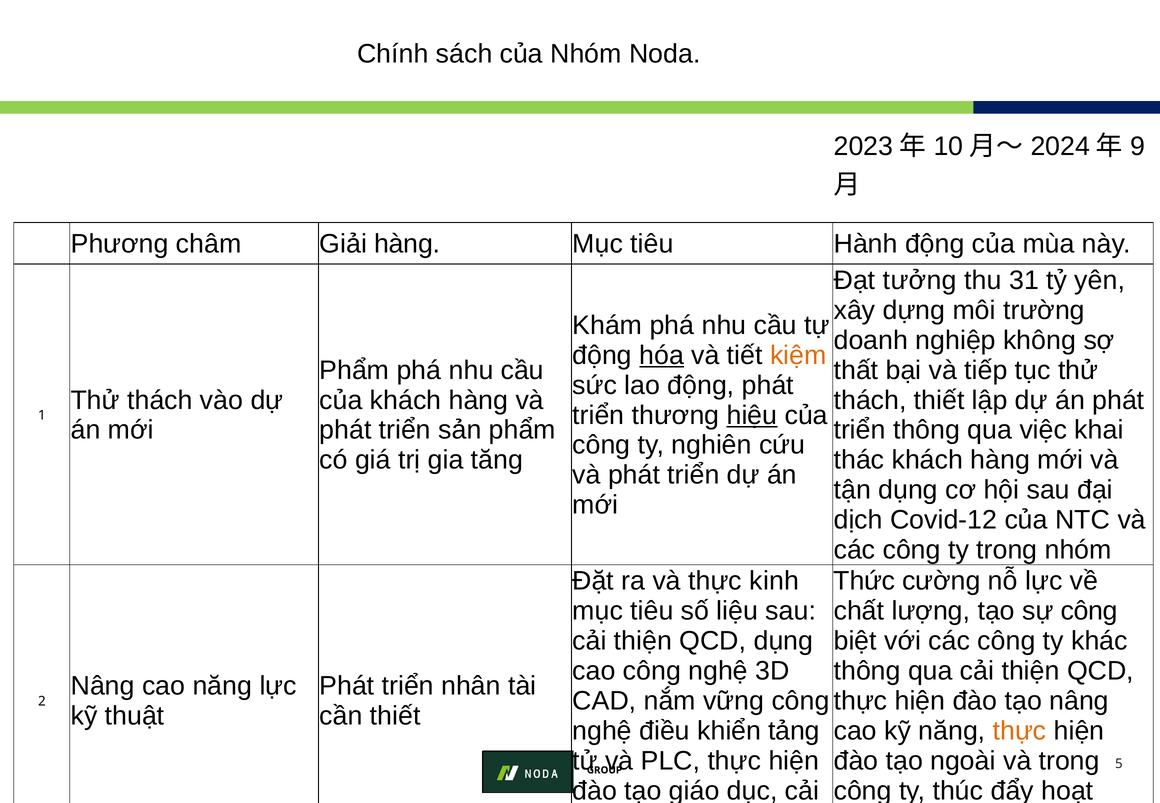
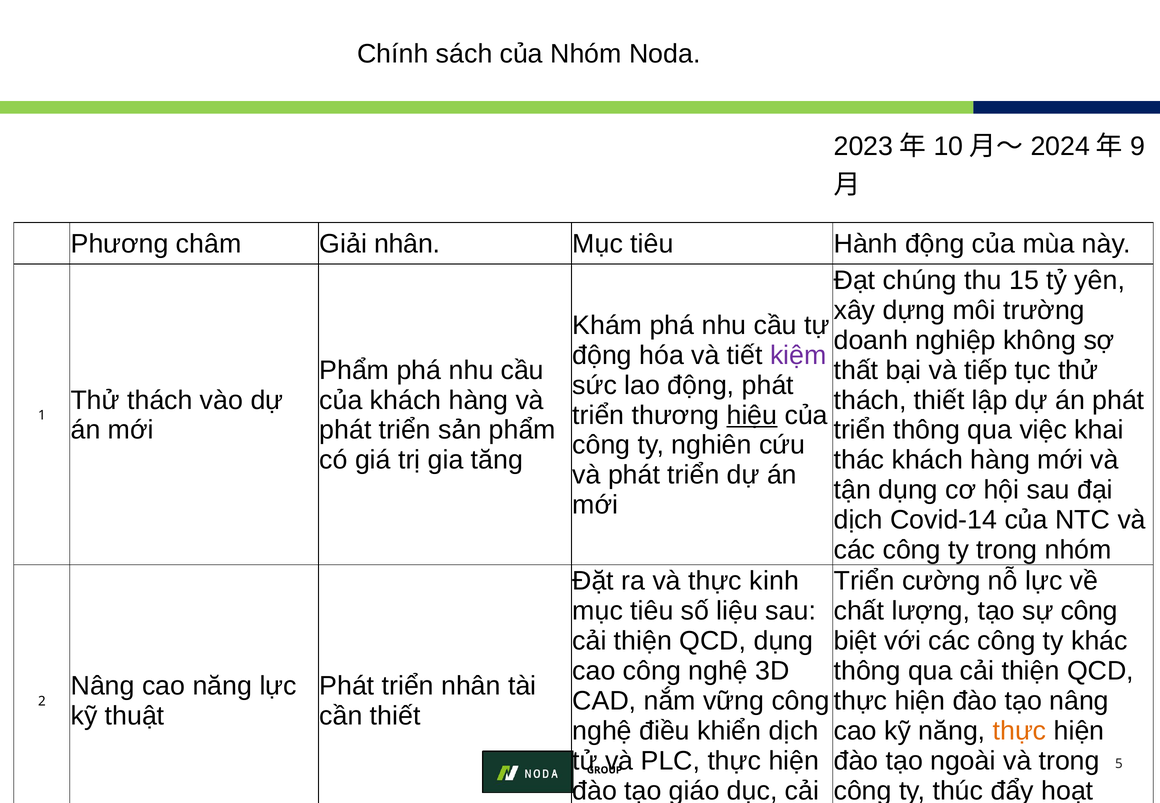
Giải hàng: hàng -> nhân
tưởng: tưởng -> chúng
31: 31 -> 15
hóa underline: present -> none
kiệm colour: orange -> purple
Covid-12: Covid-12 -> Covid-14
Thức at (864, 581): Thức -> Triển
khiển tảng: tảng -> dịch
